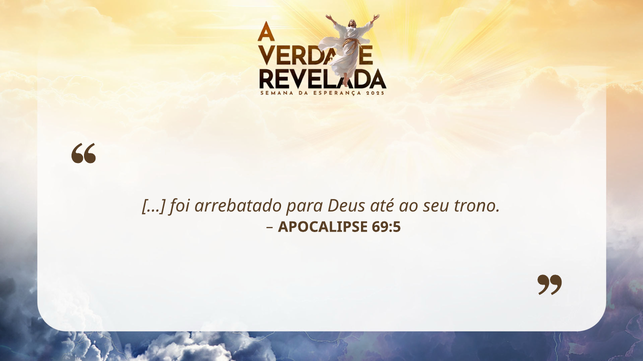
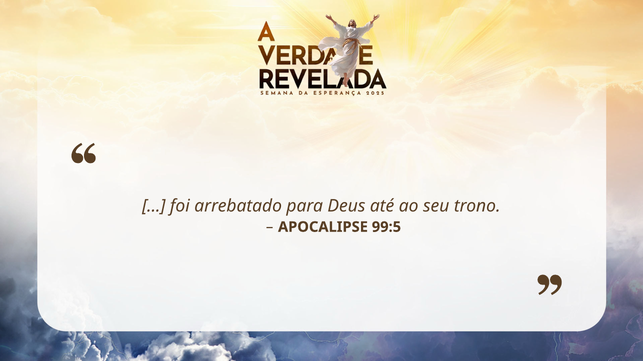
69:5: 69:5 -> 99:5
